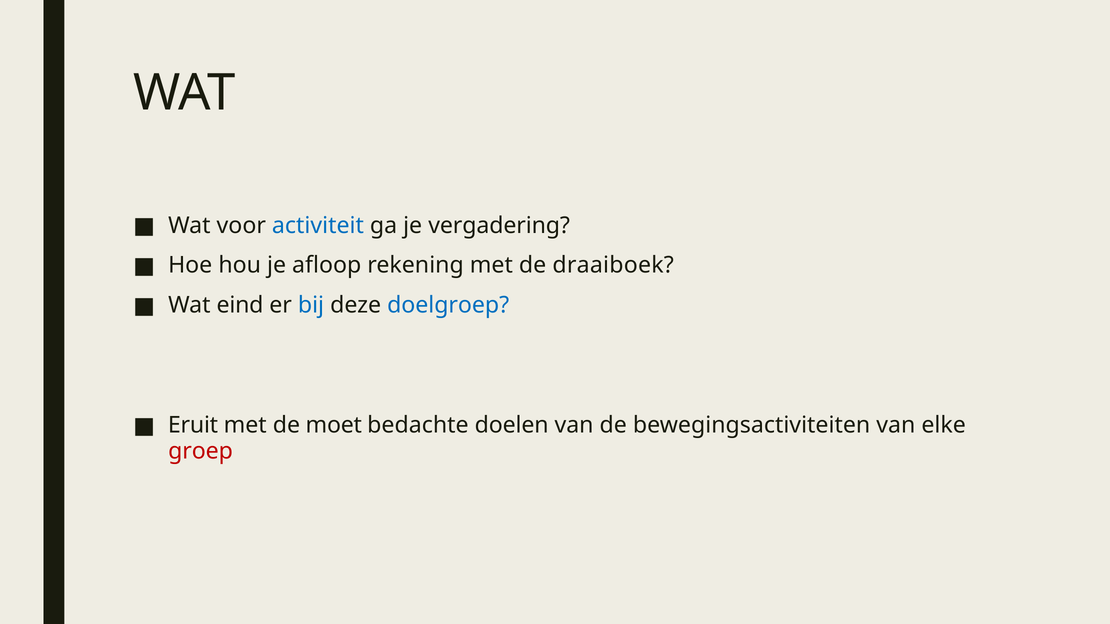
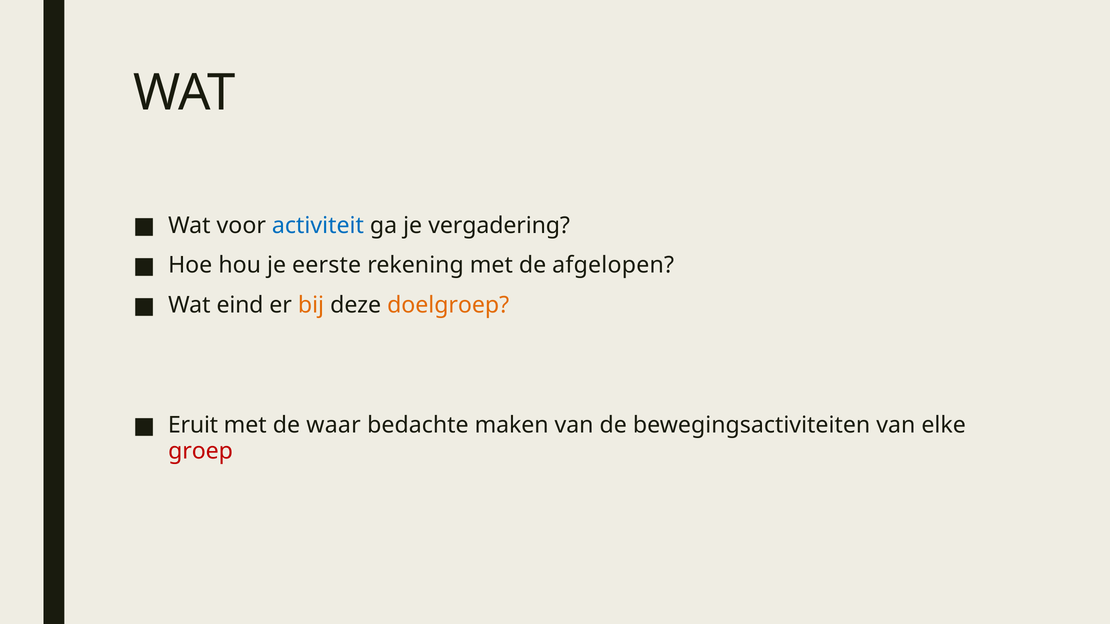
afloop: afloop -> eerste
draaiboek: draaiboek -> afgelopen
bij colour: blue -> orange
doelgroep colour: blue -> orange
moet: moet -> waar
doelen: doelen -> maken
